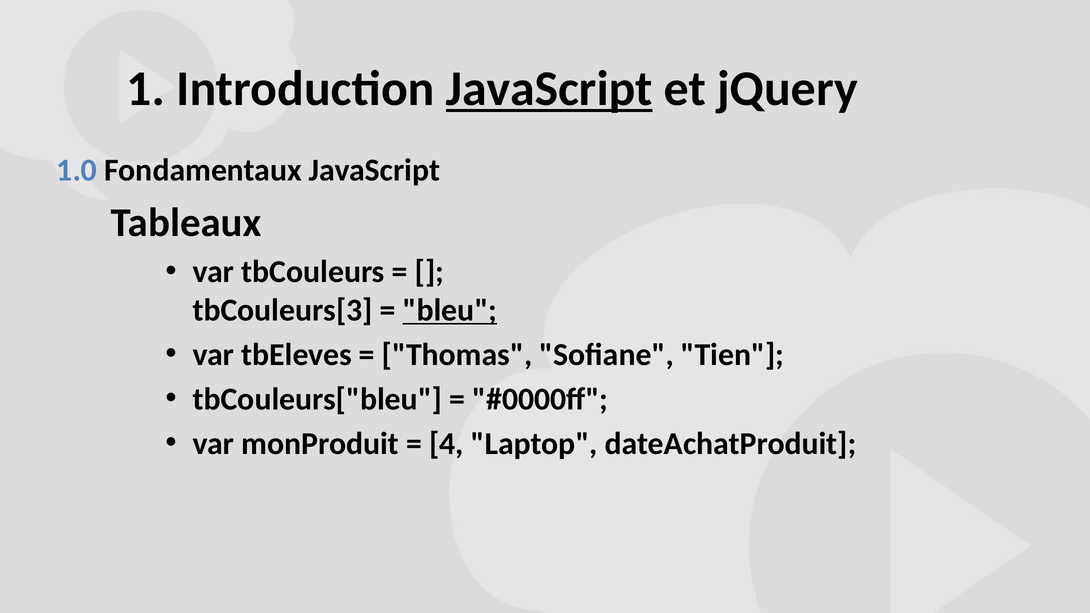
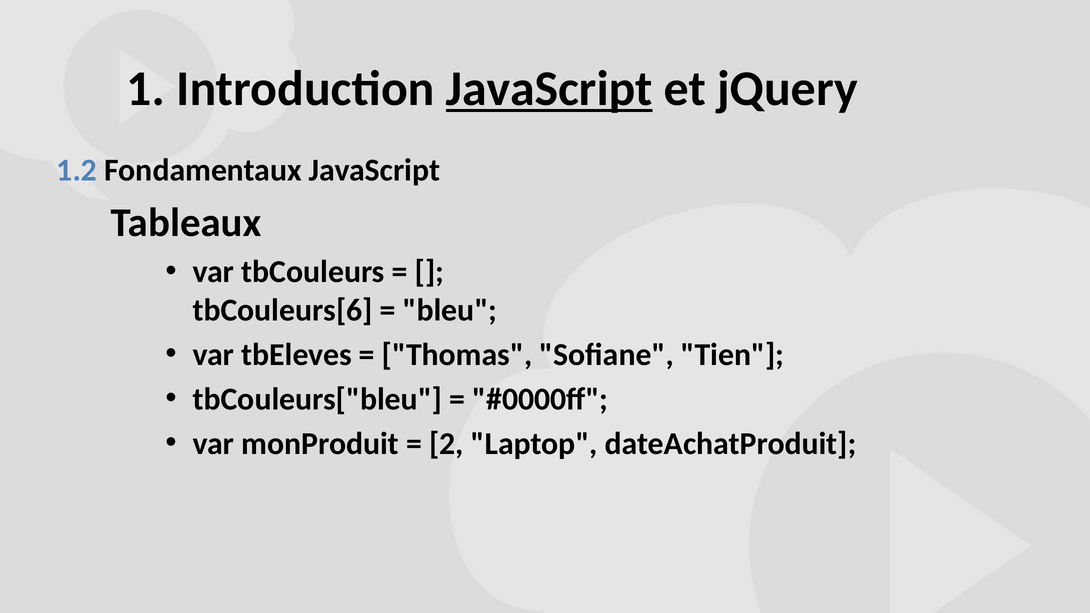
1.0: 1.0 -> 1.2
tbCouleurs[3: tbCouleurs[3 -> tbCouleurs[6
bleu underline: present -> none
4: 4 -> 2
